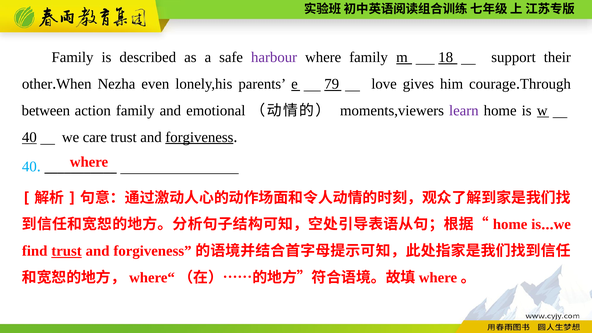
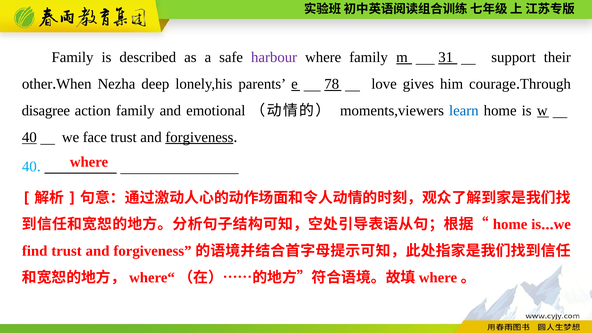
18: 18 -> 31
even: even -> deep
79: 79 -> 78
between: between -> disagree
learn colour: purple -> blue
care: care -> face
trust at (67, 251) underline: present -> none
